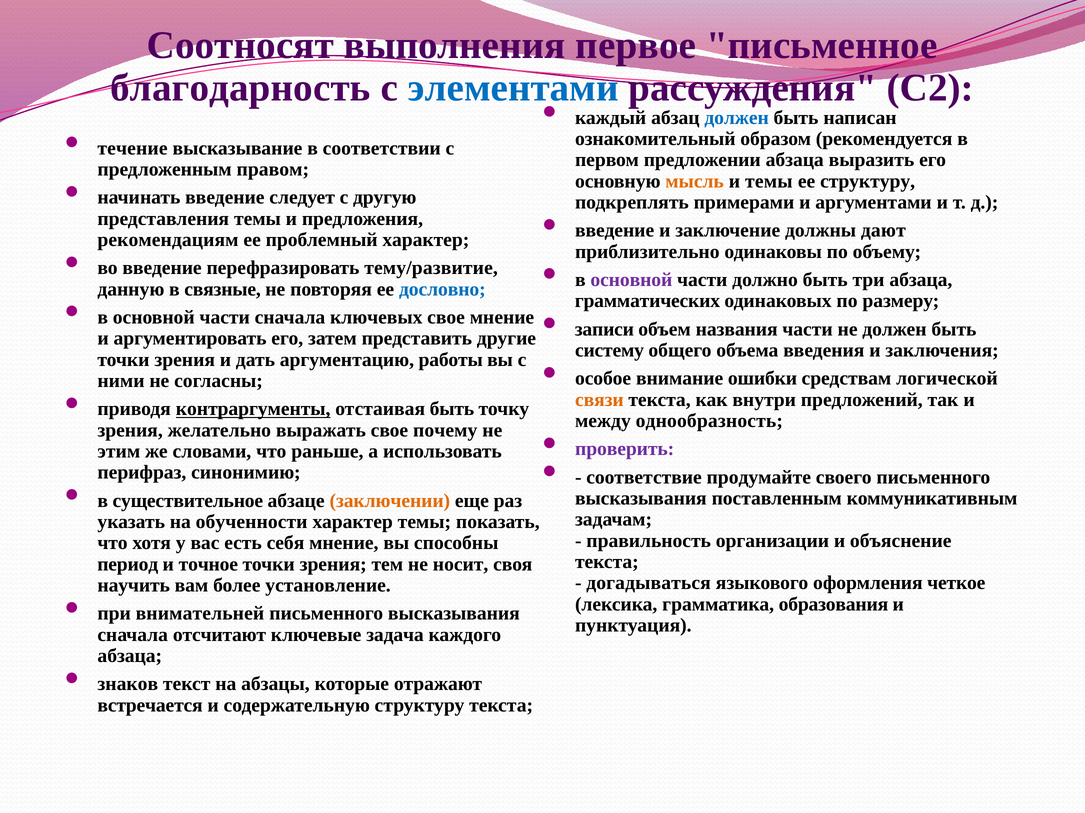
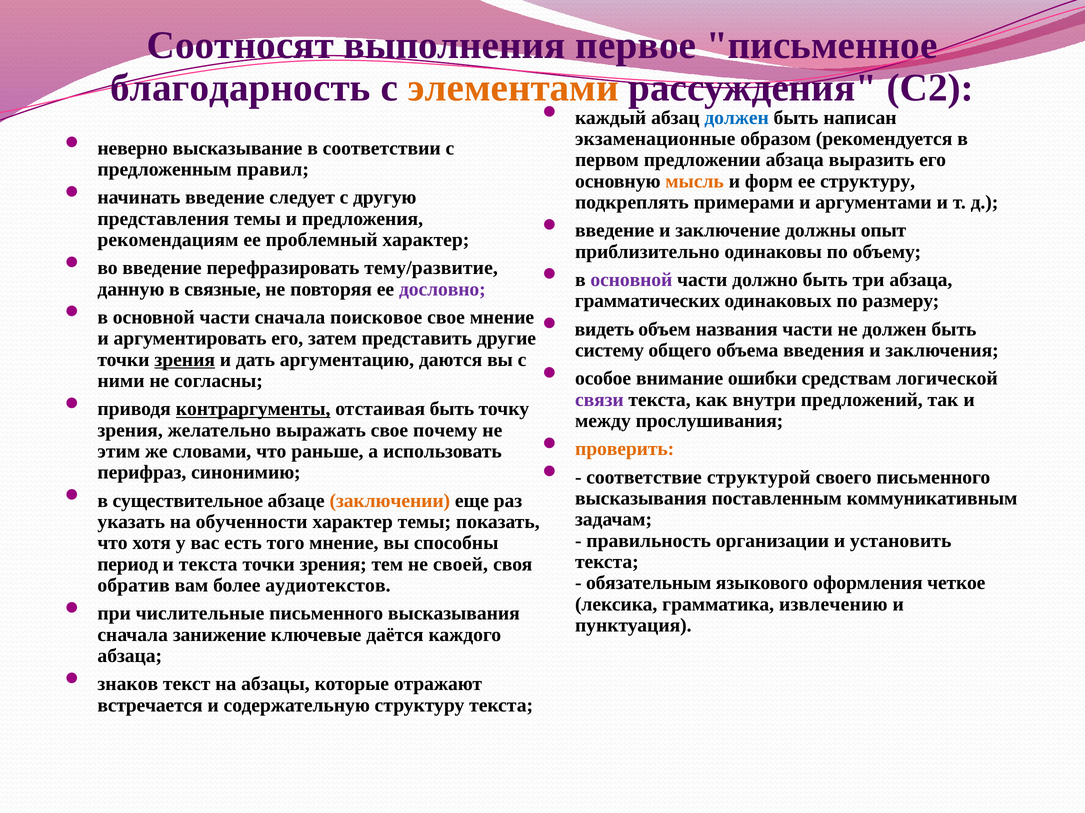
элементами colour: blue -> orange
ознакомительный: ознакомительный -> экзаменационные
течение: течение -> неверно
правом: правом -> правил
и темы: темы -> форм
дают: дают -> опыт
дословно colour: blue -> purple
ключевых: ключевых -> поисковое
записи: записи -> видеть
зрения at (185, 360) underline: none -> present
работы: работы -> даются
связи colour: orange -> purple
однообразность: однообразность -> прослушивания
проверить colour: purple -> orange
продумайте: продумайте -> структурой
объяснение: объяснение -> установить
себя: себя -> того
и точное: точное -> текста
носит: носит -> своей
догадываться: догадываться -> обязательным
научить: научить -> обратив
установление: установление -> аудиотекстов
образования: образования -> извлечению
внимательней: внимательней -> числительные
отсчитают: отсчитают -> занижение
задача: задача -> даётся
